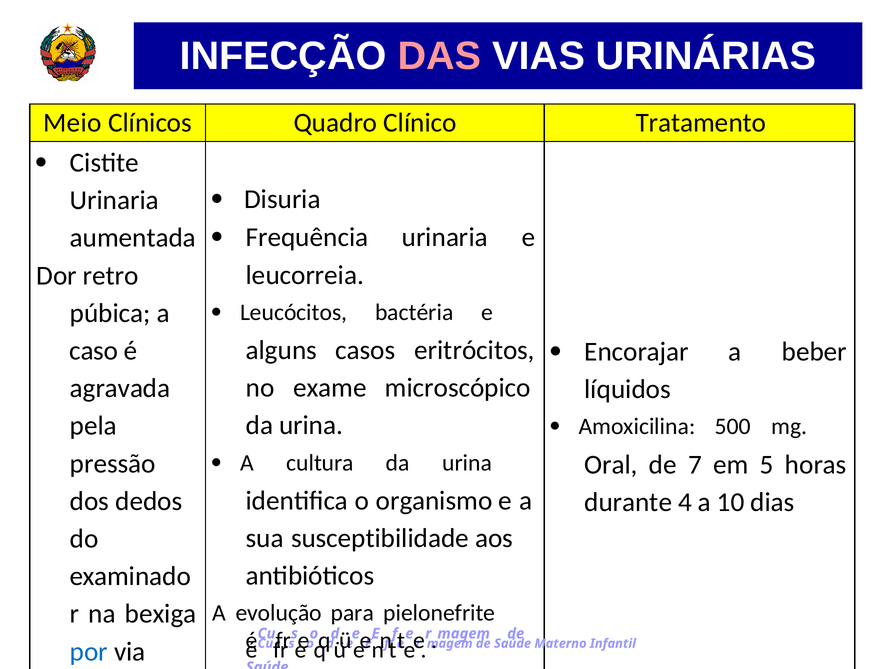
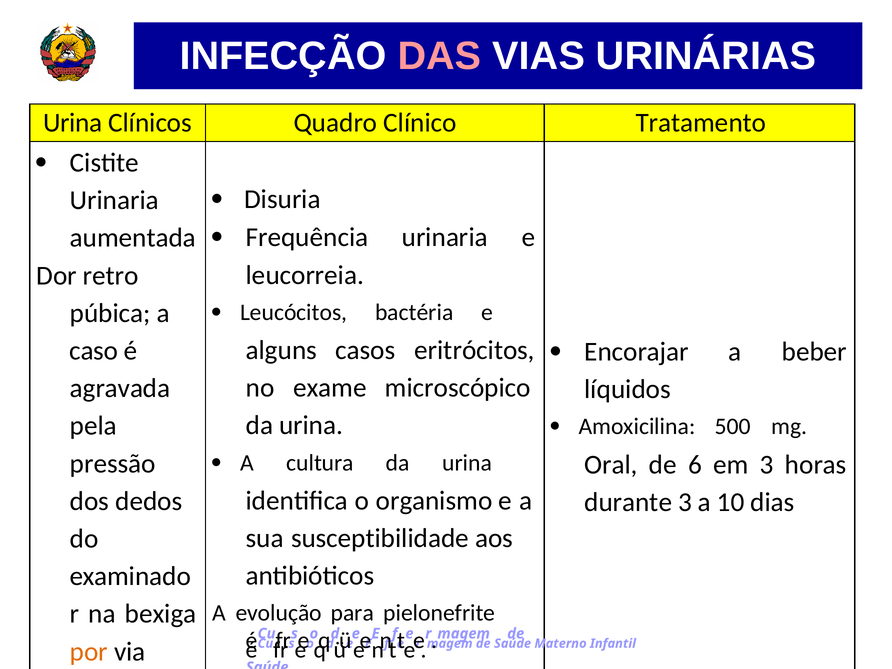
Meio at (72, 123): Meio -> Urina
7: 7 -> 6
em 5: 5 -> 3
durante 4: 4 -> 3
por colour: blue -> orange
